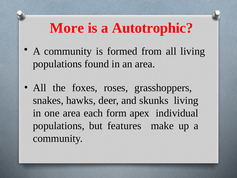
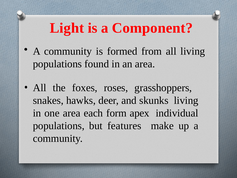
More: More -> Light
Autotrophic: Autotrophic -> Component
